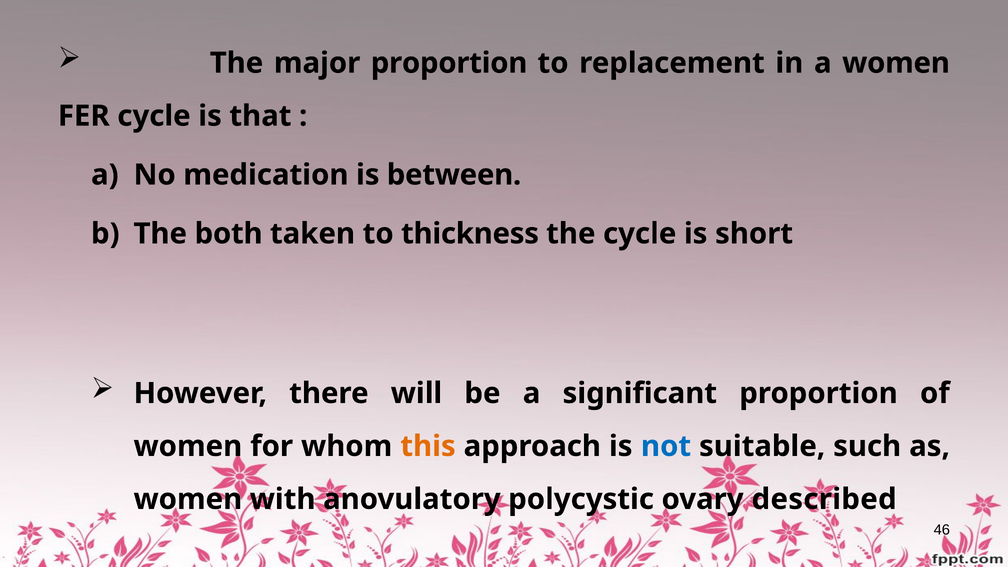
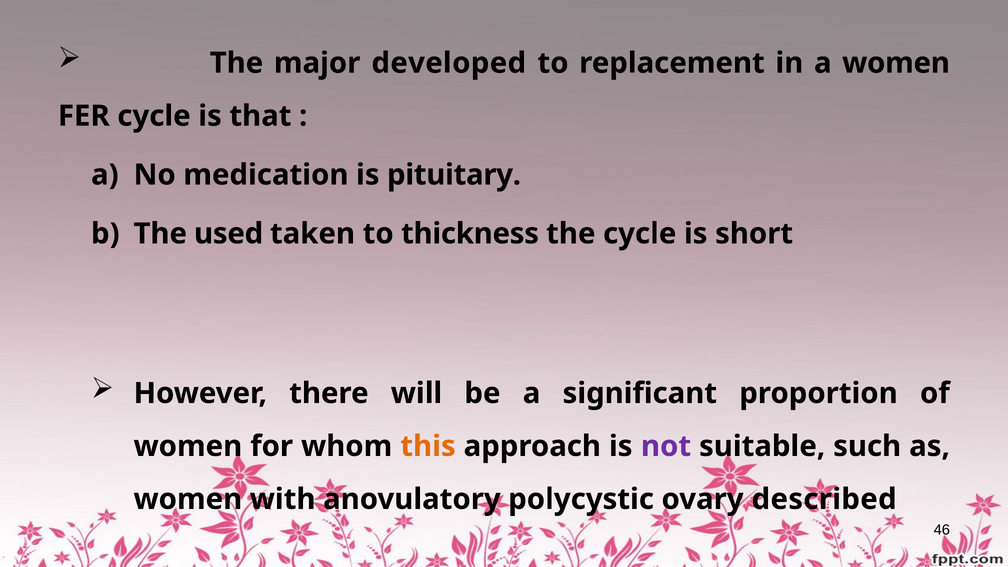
major proportion: proportion -> developed
between: between -> pituitary
both: both -> used
not colour: blue -> purple
